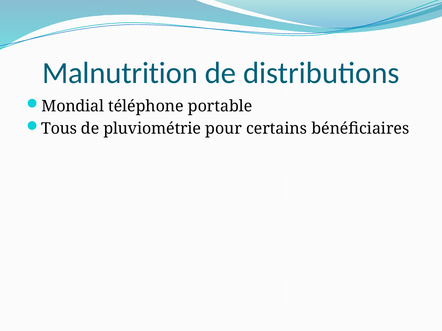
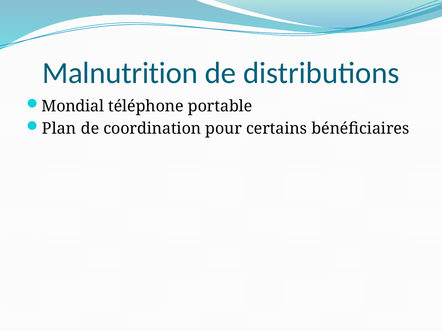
Tous: Tous -> Plan
pluviométrie: pluviométrie -> coordination
